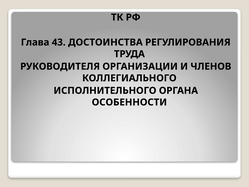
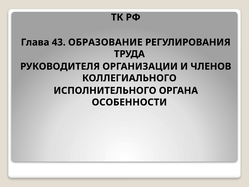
ДОСТОИНСТВА: ДОСТОИНСТВА -> ОБРАЗОВАНИЕ
